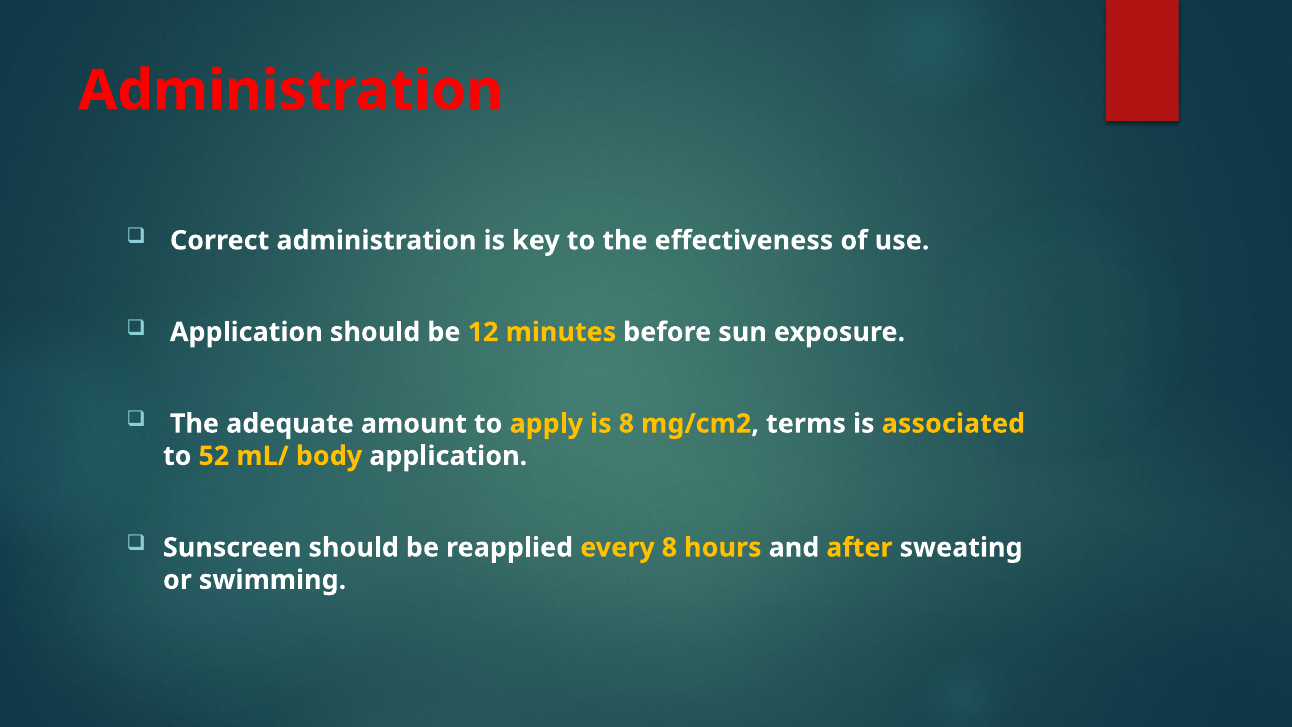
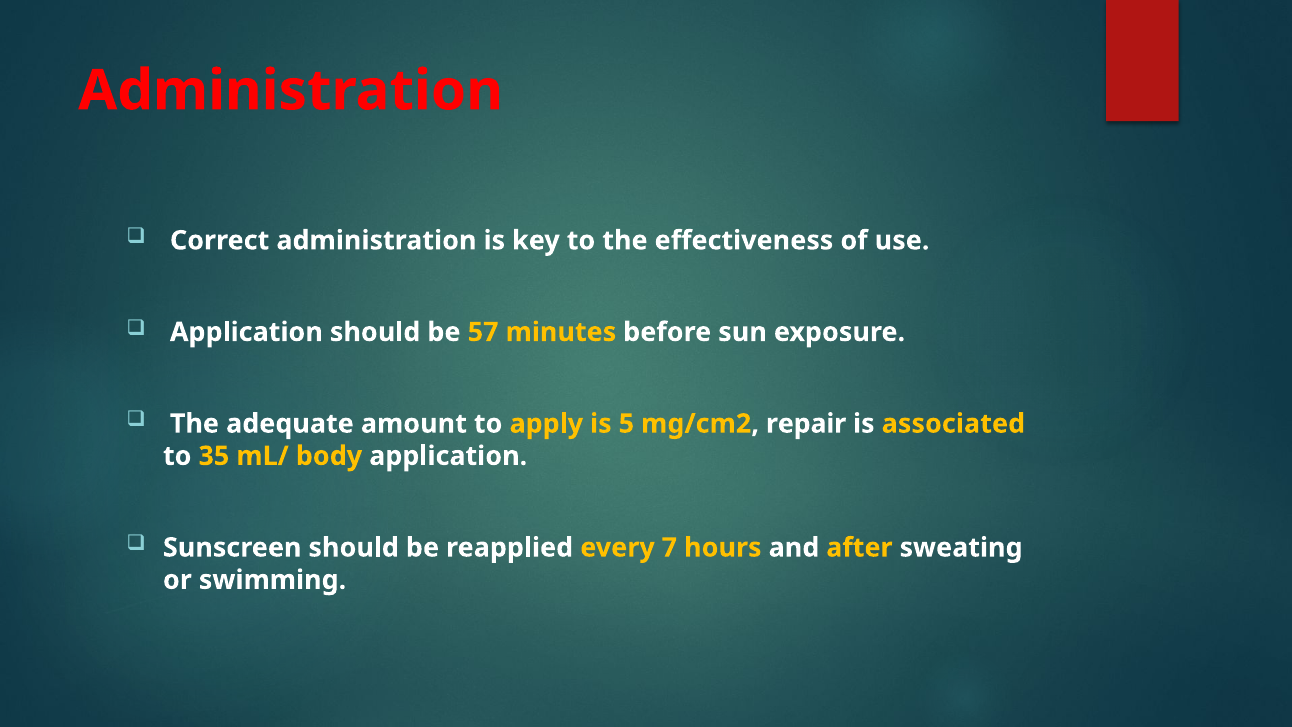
12: 12 -> 57
is 8: 8 -> 5
terms: terms -> repair
52: 52 -> 35
every 8: 8 -> 7
